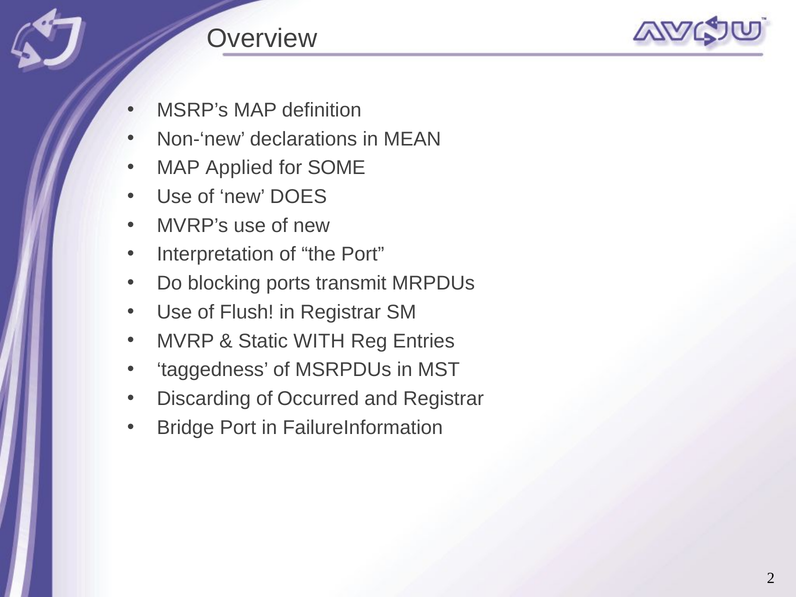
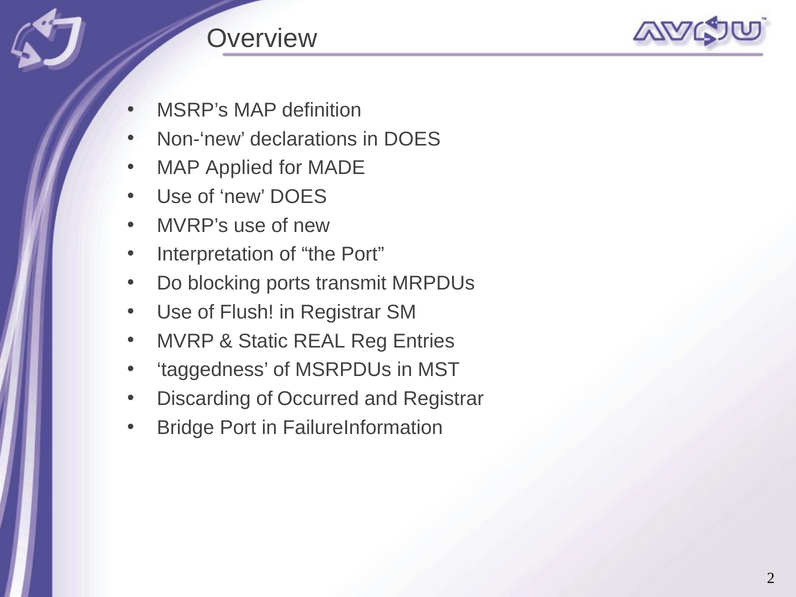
in MEAN: MEAN -> DOES
SOME: SOME -> MADE
WITH: WITH -> REAL
